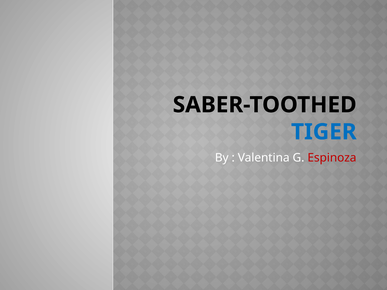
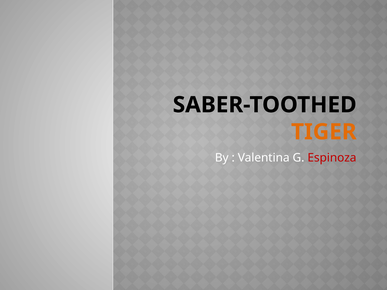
TIGER colour: blue -> orange
